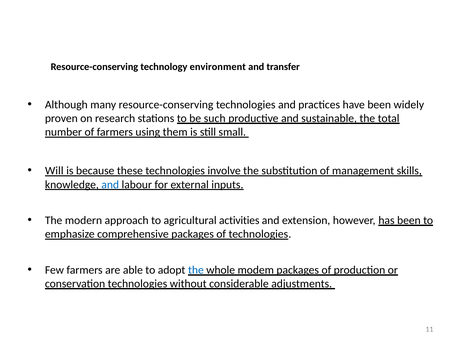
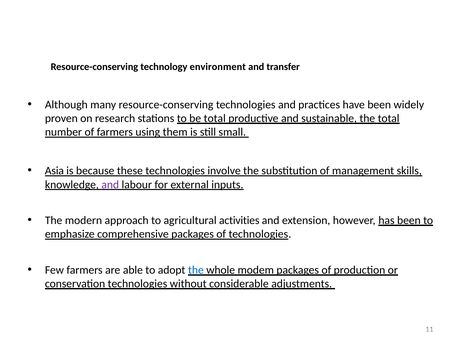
be such: such -> total
Will: Will -> Asia
and at (110, 185) colour: blue -> purple
